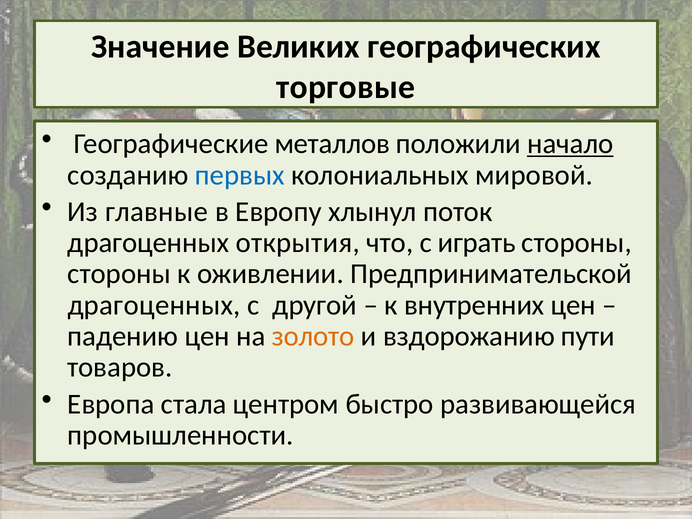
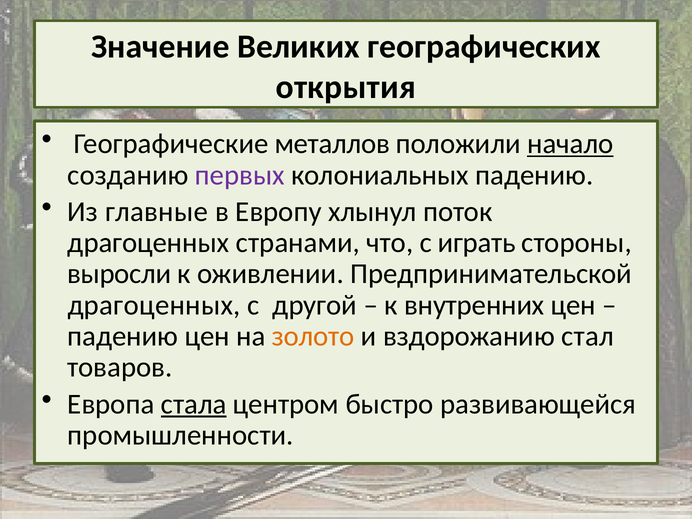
торговые: торговые -> открытия
первых colour: blue -> purple
колониальных мировой: мировой -> падению
открытия: открытия -> странами
стороны at (119, 274): стороны -> выросли
пути: пути -> стал
стала underline: none -> present
